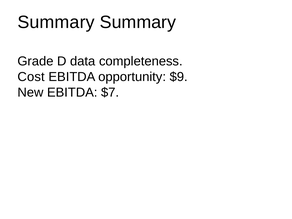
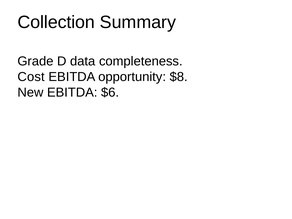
Summary at (56, 22): Summary -> Collection
$9: $9 -> $8
$7: $7 -> $6
